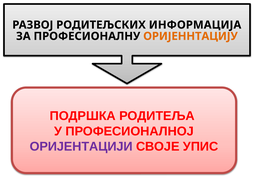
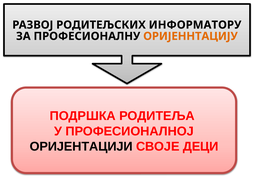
ИНФОРМАЦИЈА: ИНФОРМАЦИЈА -> ИНФОРМАТОРУ
ОРИЈЕНТАЦИЈИ colour: purple -> black
УПИС: УПИС -> ДЕЦИ
